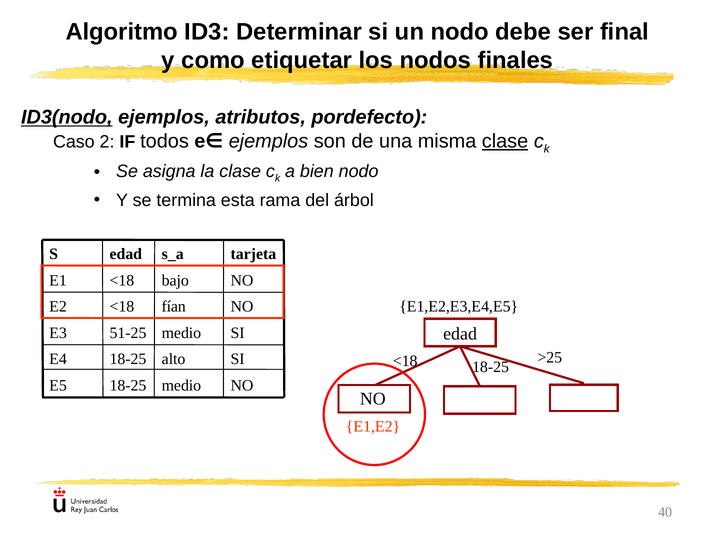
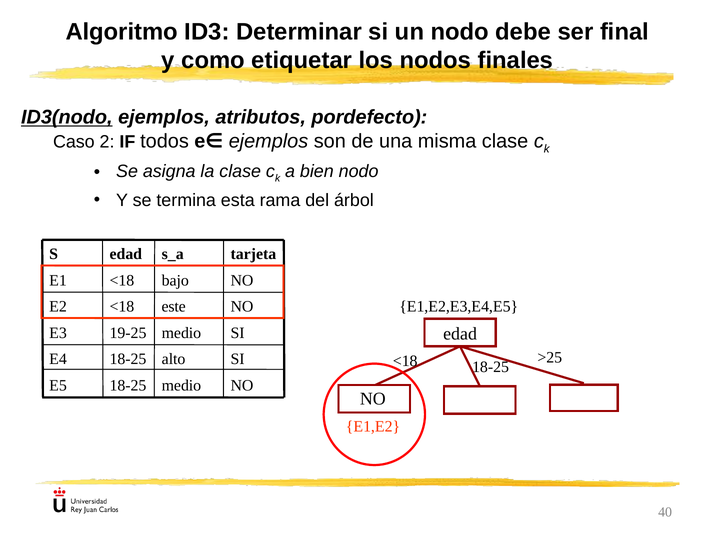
clase at (505, 141) underline: present -> none
fían: fían -> este
51-25: 51-25 -> 19-25
